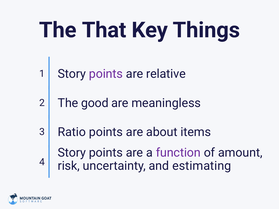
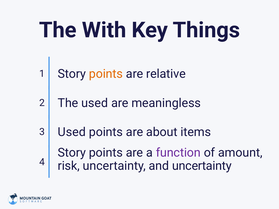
That: That -> With
points at (106, 74) colour: purple -> orange
The good: good -> used
Ratio at (72, 132): Ratio -> Used
and estimating: estimating -> uncertainty
